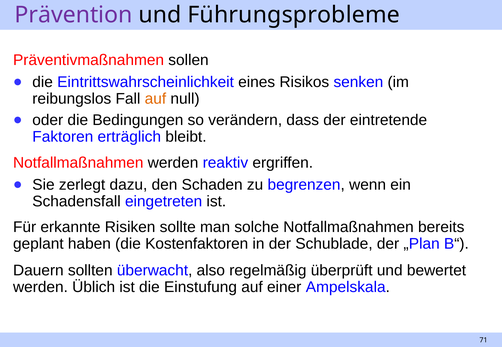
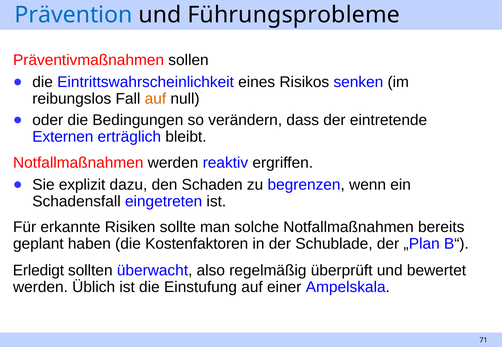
Prävention colour: purple -> blue
Faktoren: Faktoren -> Externen
zerlegt: zerlegt -> explizit
Dauern: Dauern -> Erledigt
